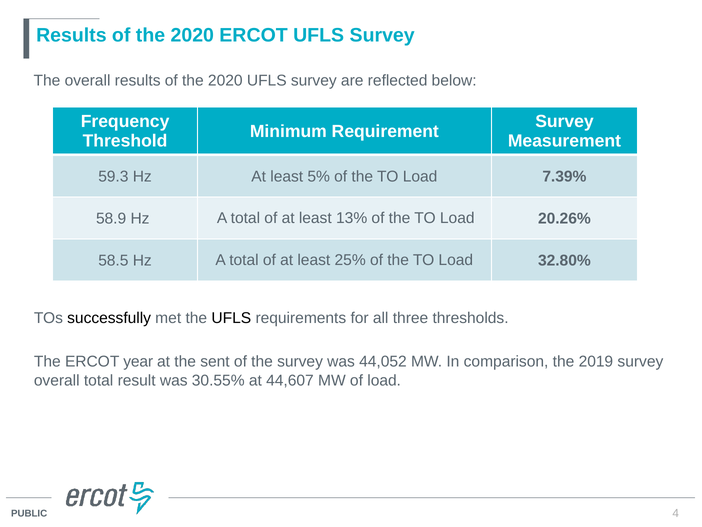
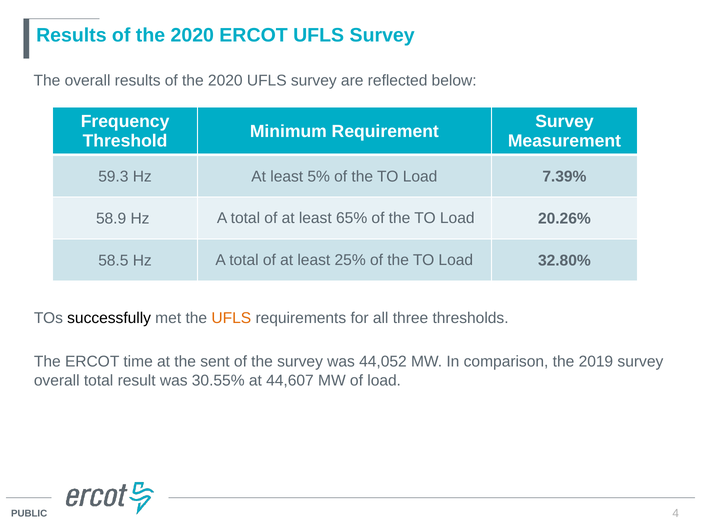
13%: 13% -> 65%
UFLS at (231, 318) colour: black -> orange
year: year -> time
